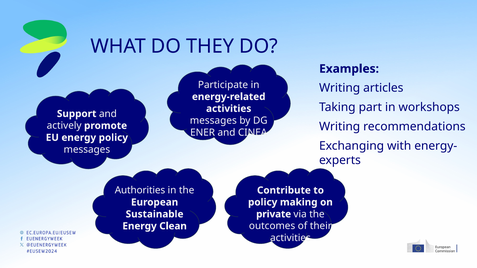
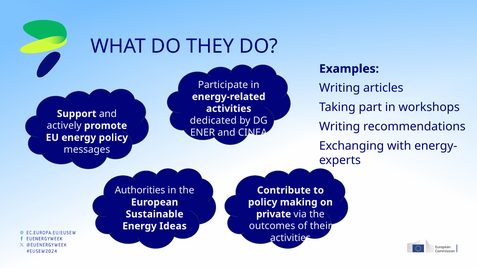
messages at (213, 121): messages -> dedicated
Clean: Clean -> Ideas
